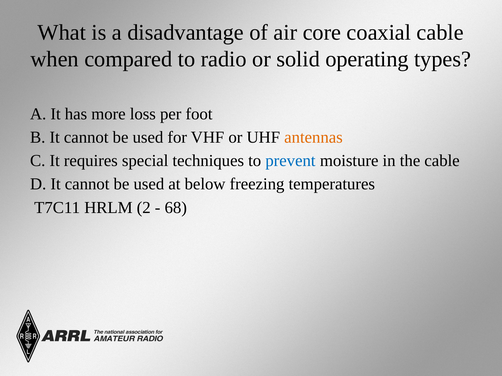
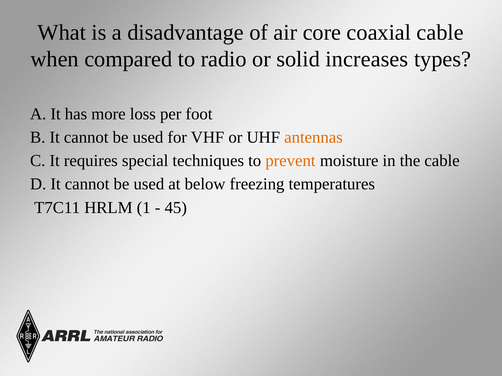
operating: operating -> increases
prevent colour: blue -> orange
2: 2 -> 1
68: 68 -> 45
